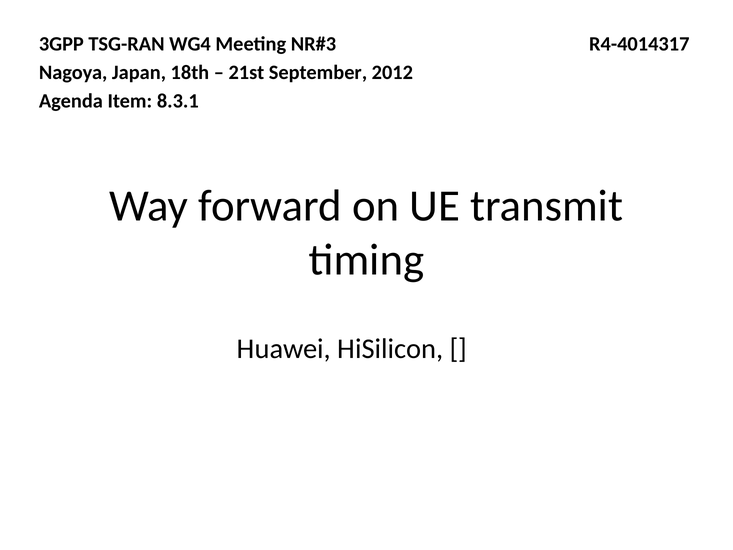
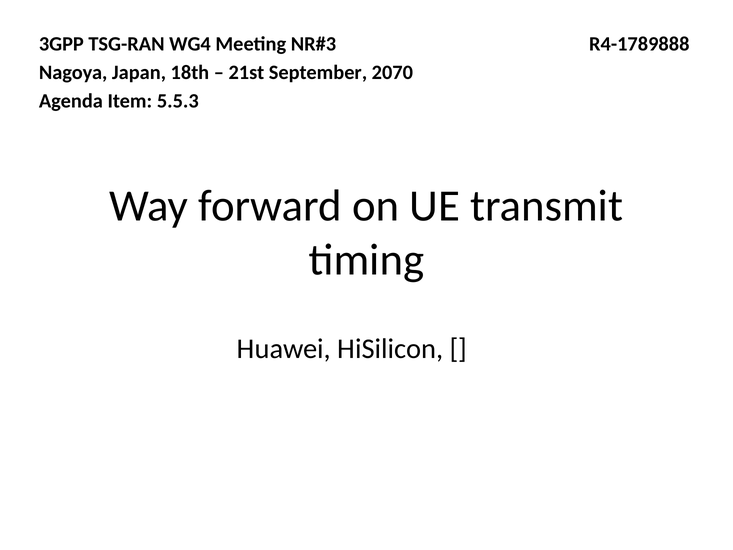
R4-4014317: R4-4014317 -> R4-1789888
2012: 2012 -> 2070
8.3.1: 8.3.1 -> 5.5.3
